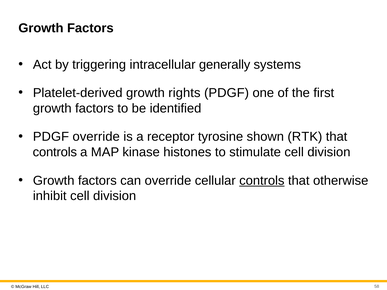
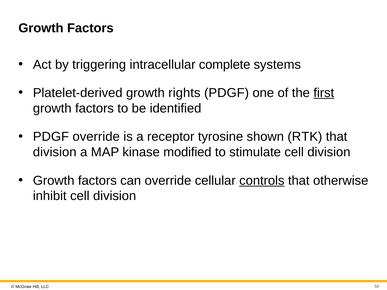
generally: generally -> complete
first underline: none -> present
controls at (55, 152): controls -> division
histones: histones -> modified
